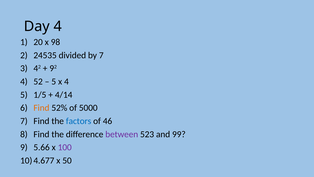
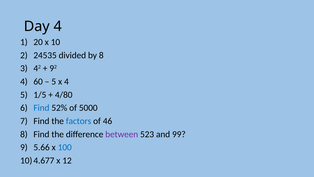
98: 98 -> 10
by 7: 7 -> 8
52: 52 -> 60
4/14: 4/14 -> 4/80
Find at (41, 108) colour: orange -> blue
100 colour: purple -> blue
50: 50 -> 12
